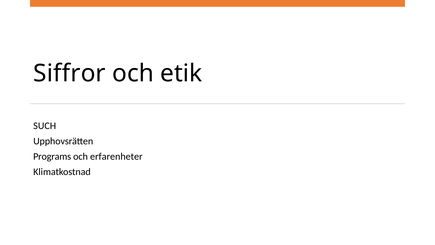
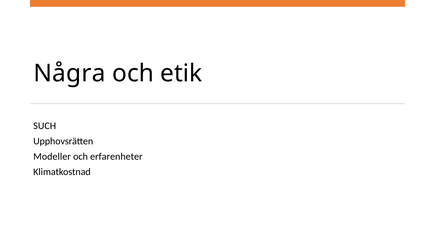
Siffror: Siffror -> Några
Programs: Programs -> Modeller
